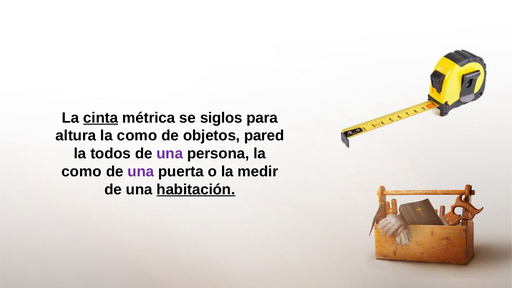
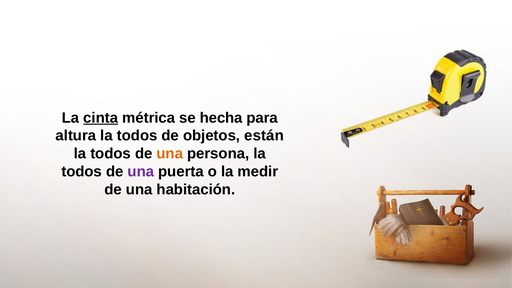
siglos: siglos -> hecha
como at (137, 136): como -> todos
pared: pared -> están
una at (170, 154) colour: purple -> orange
como at (82, 172): como -> todos
habitación underline: present -> none
